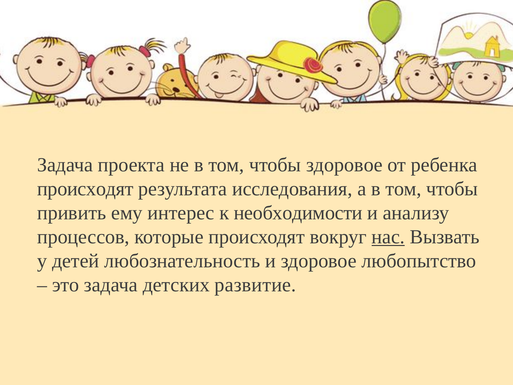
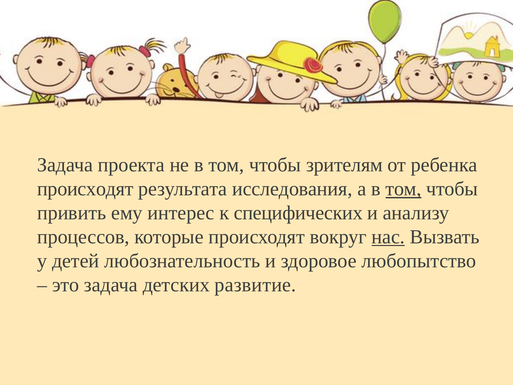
чтобы здоровое: здоровое -> зрителям
том at (403, 189) underline: none -> present
необходимости: необходимости -> специфических
